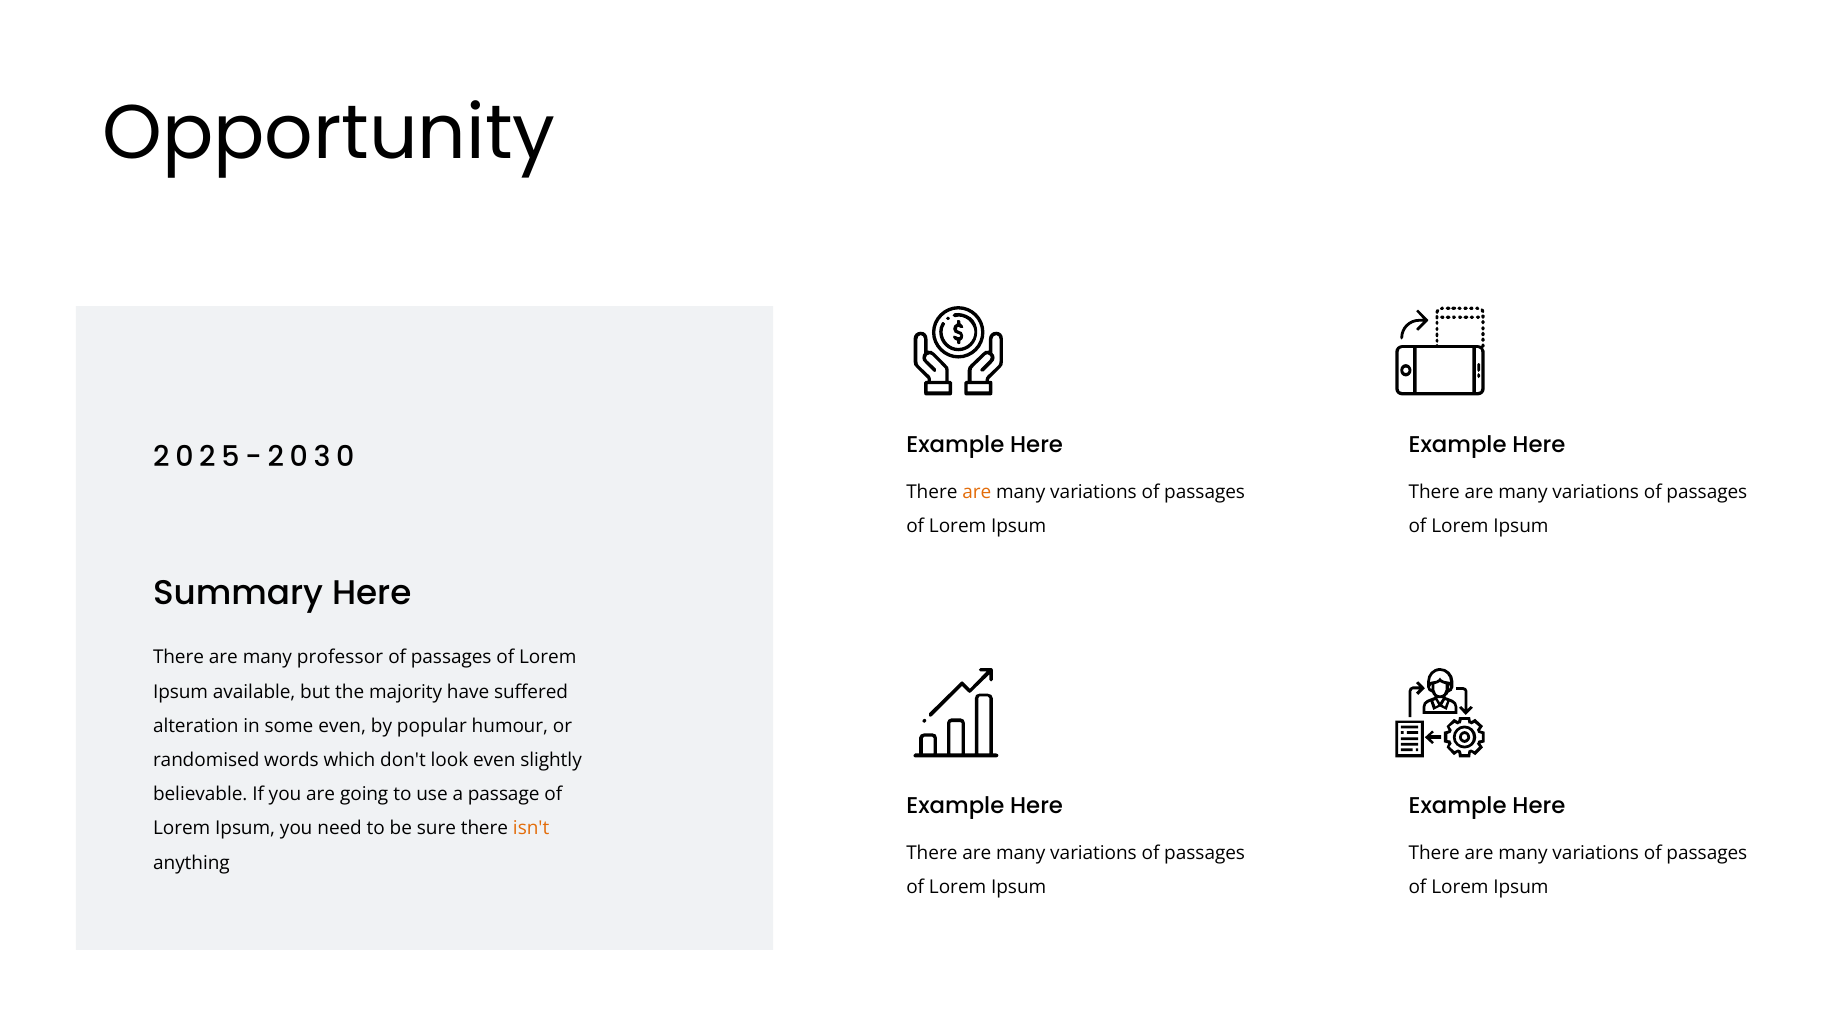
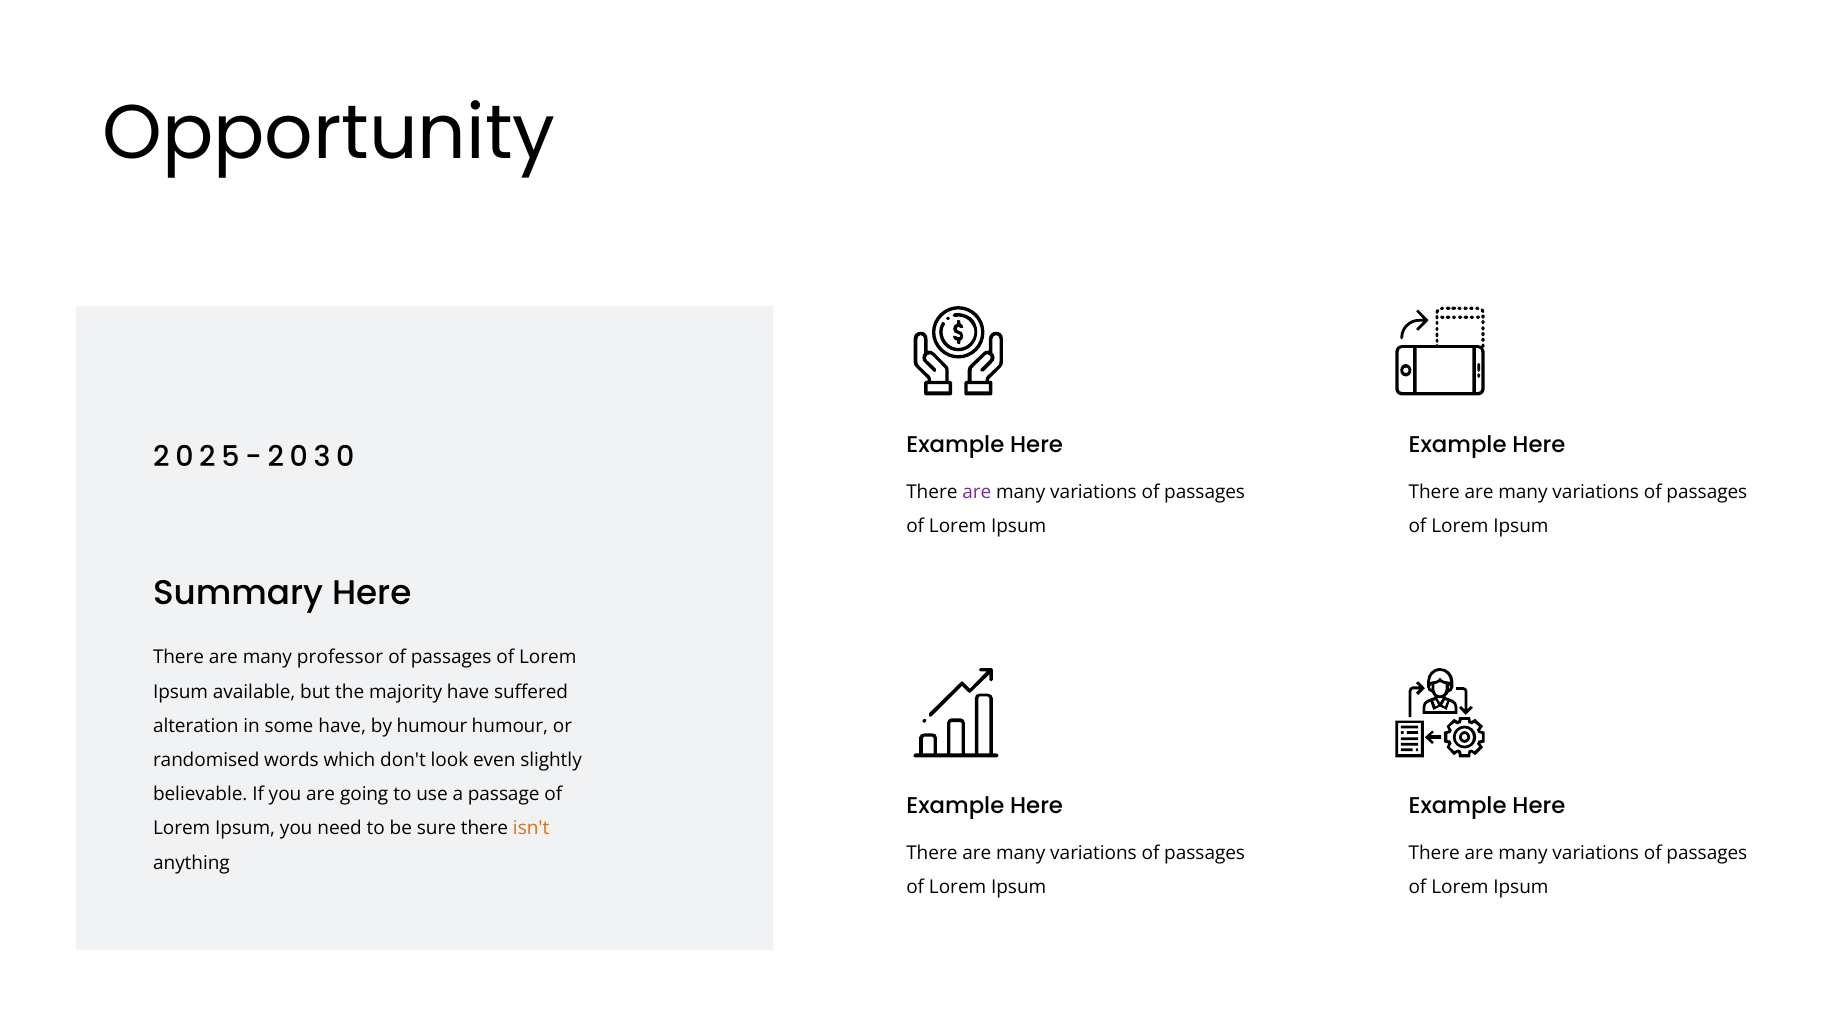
are at (977, 492) colour: orange -> purple
some even: even -> have
by popular: popular -> humour
